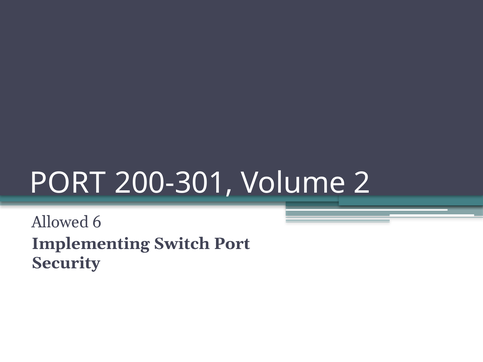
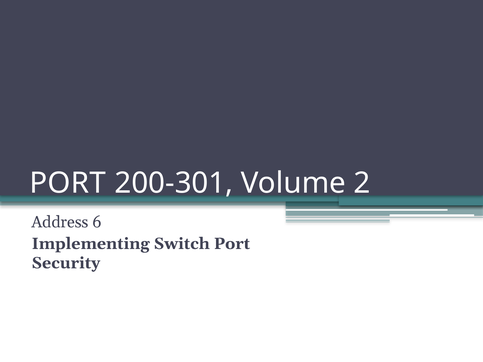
Allowed: Allowed -> Address
